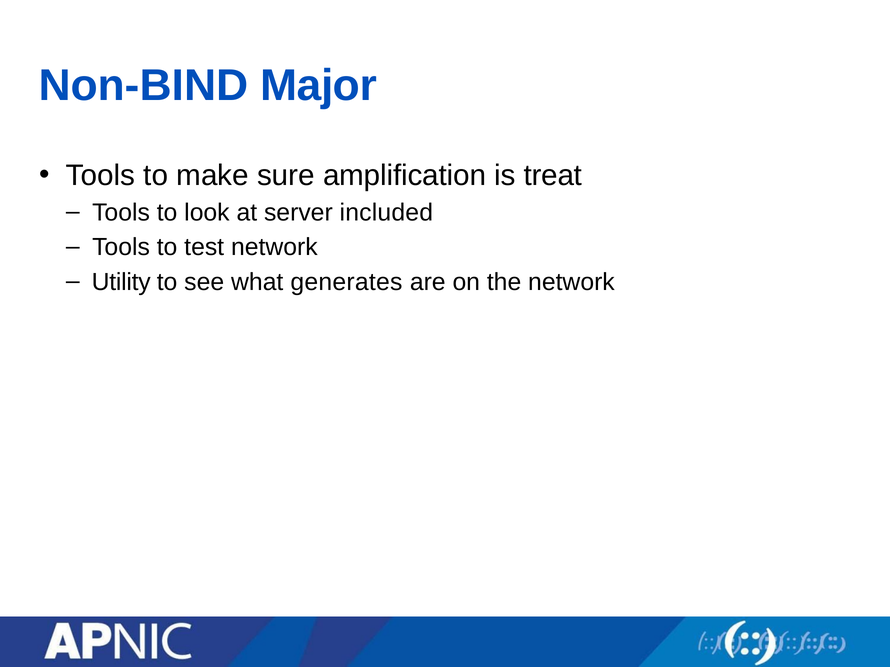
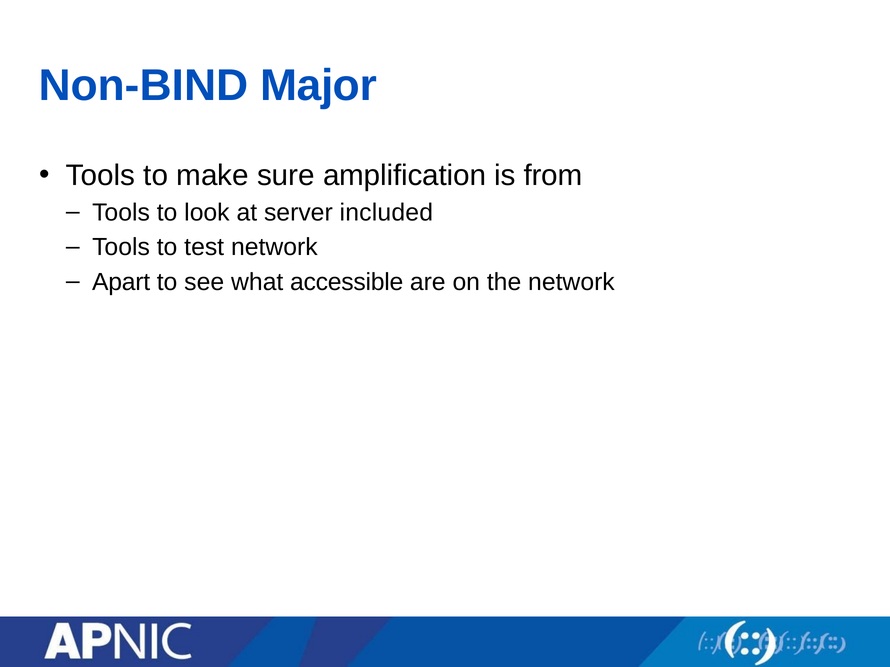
treat: treat -> from
Utility: Utility -> Apart
generates: generates -> accessible
